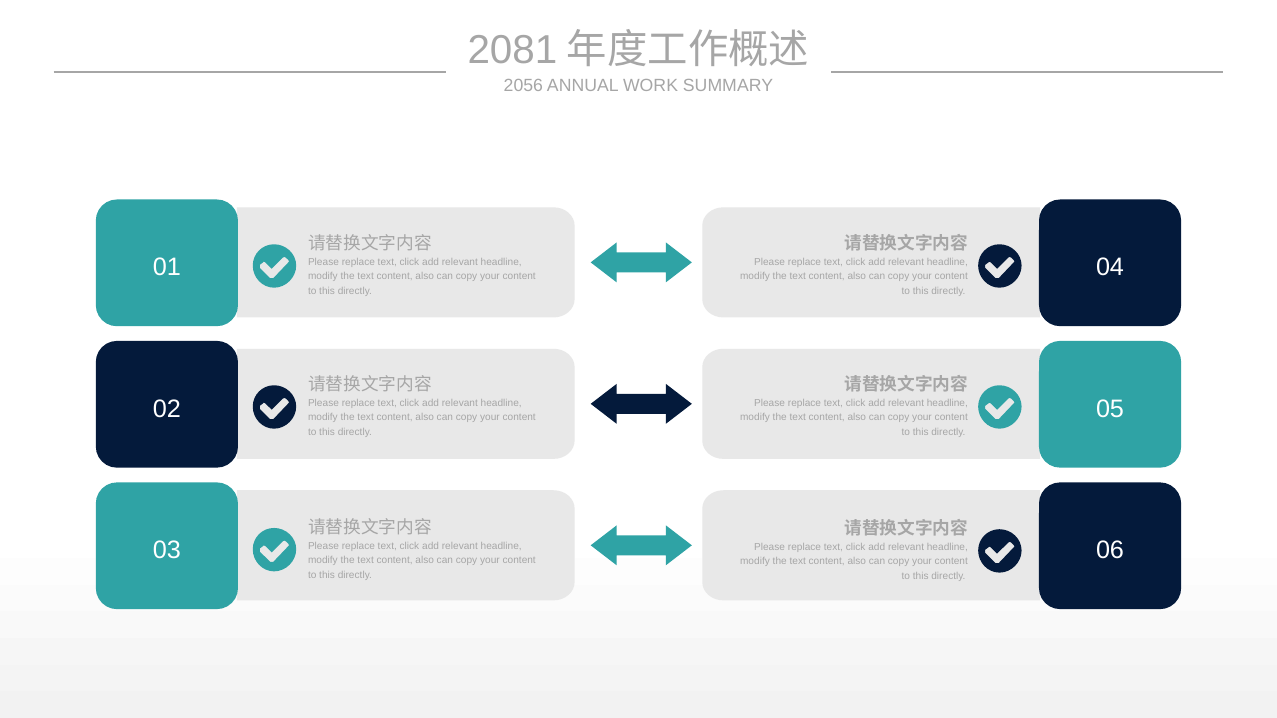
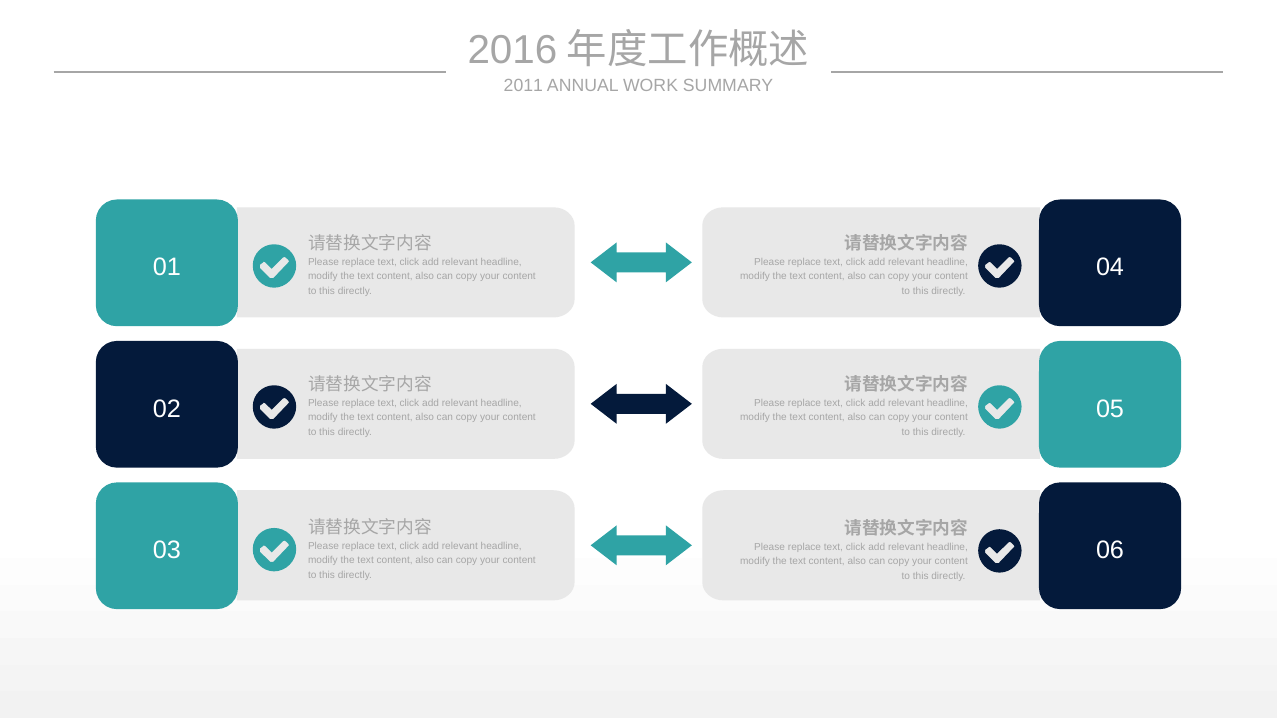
2081: 2081 -> 2016
2056: 2056 -> 2011
